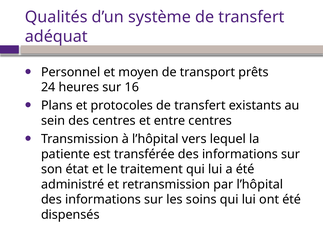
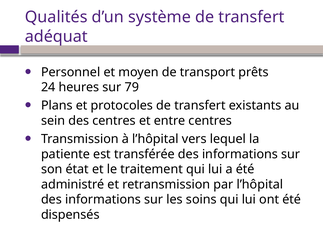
16: 16 -> 79
